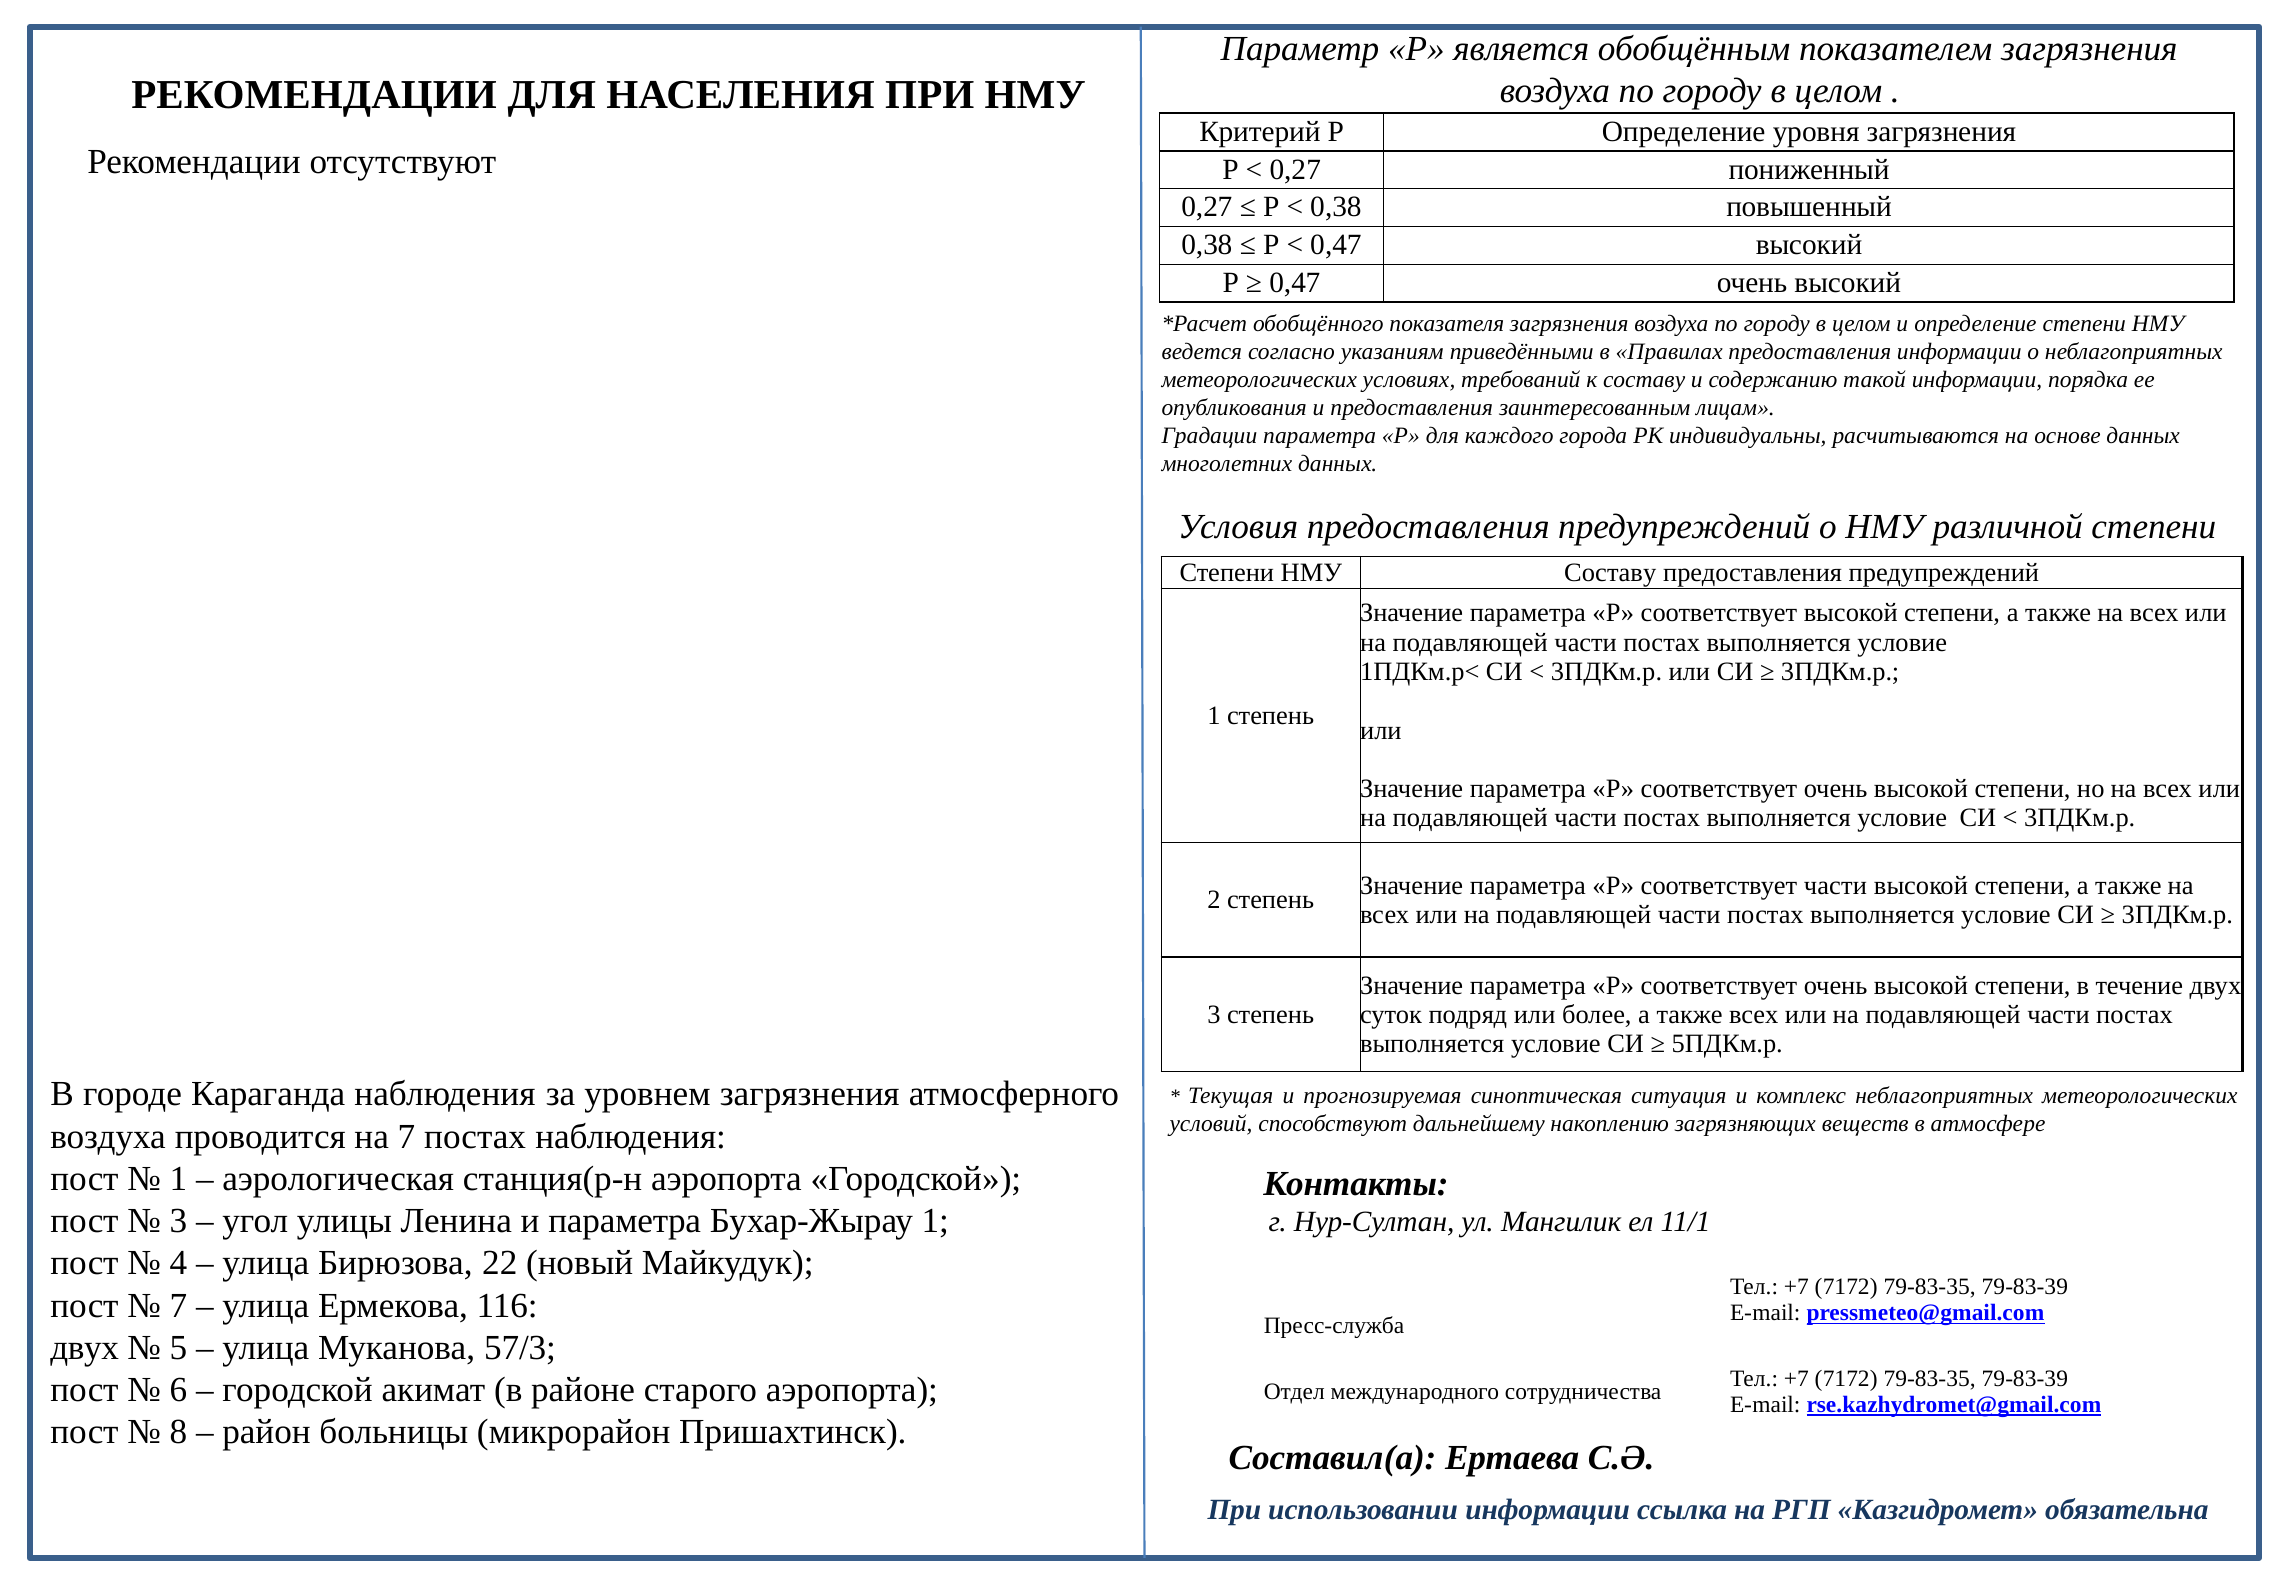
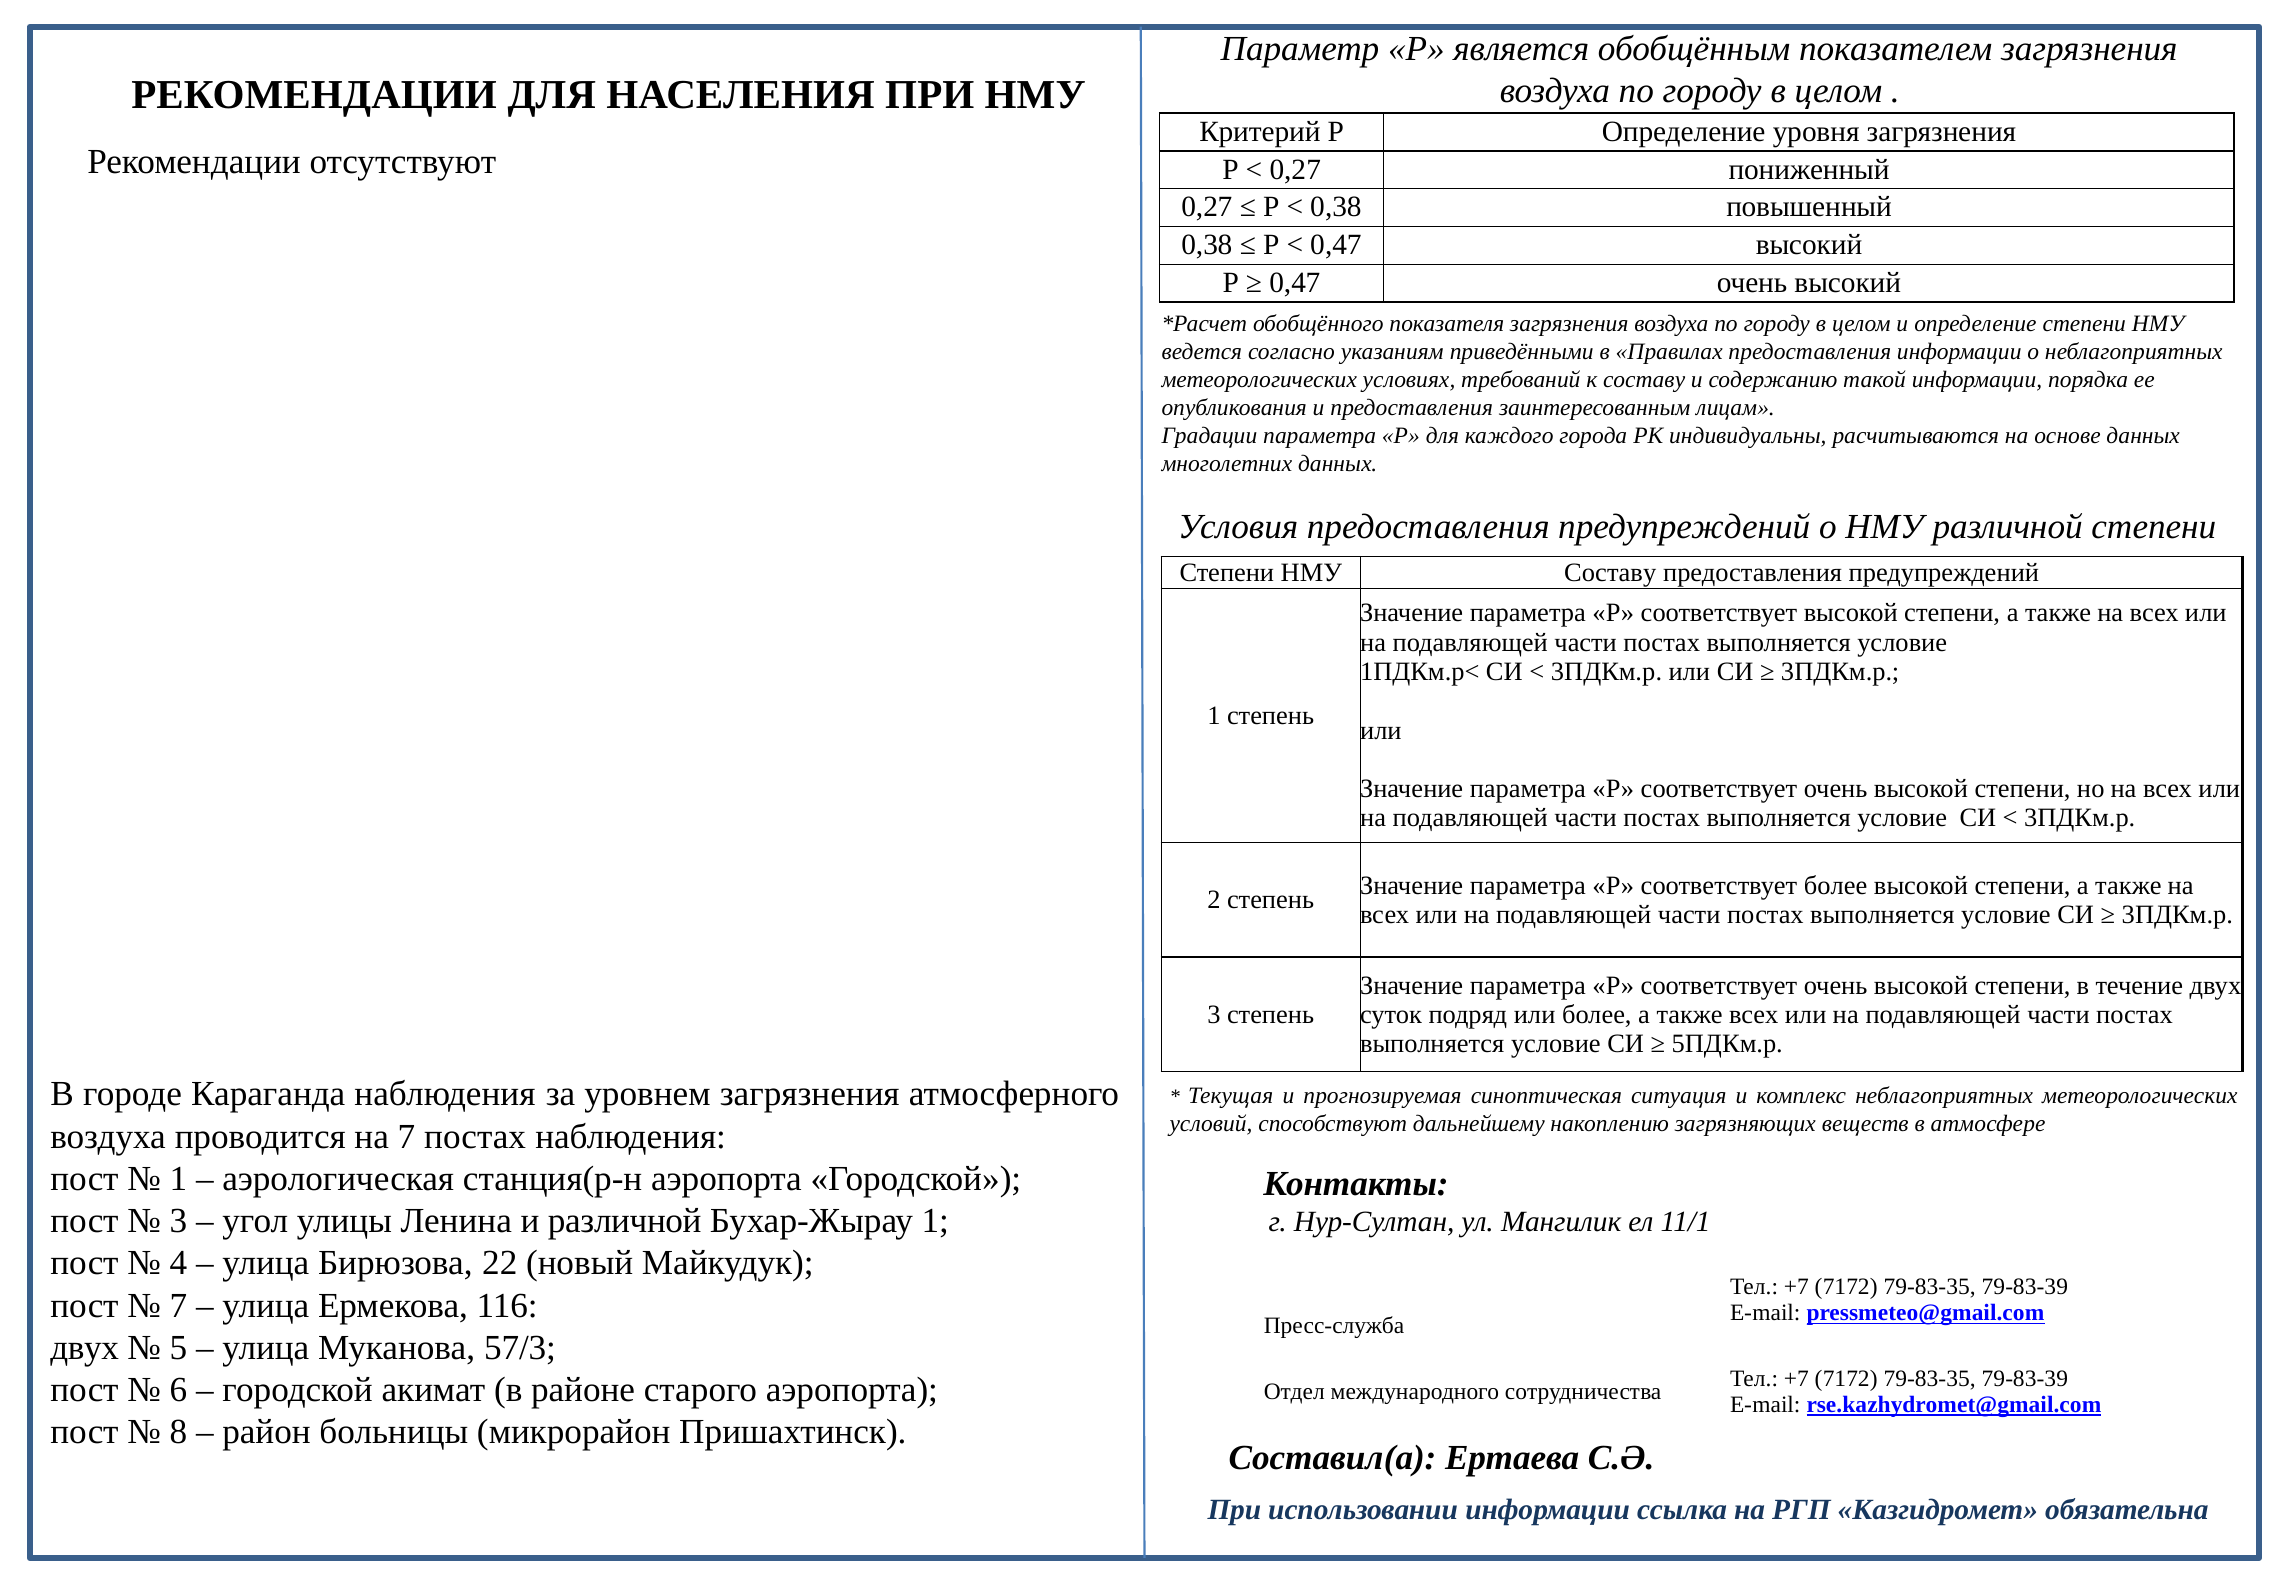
соответствует части: части -> более
и параметра: параметра -> различной
